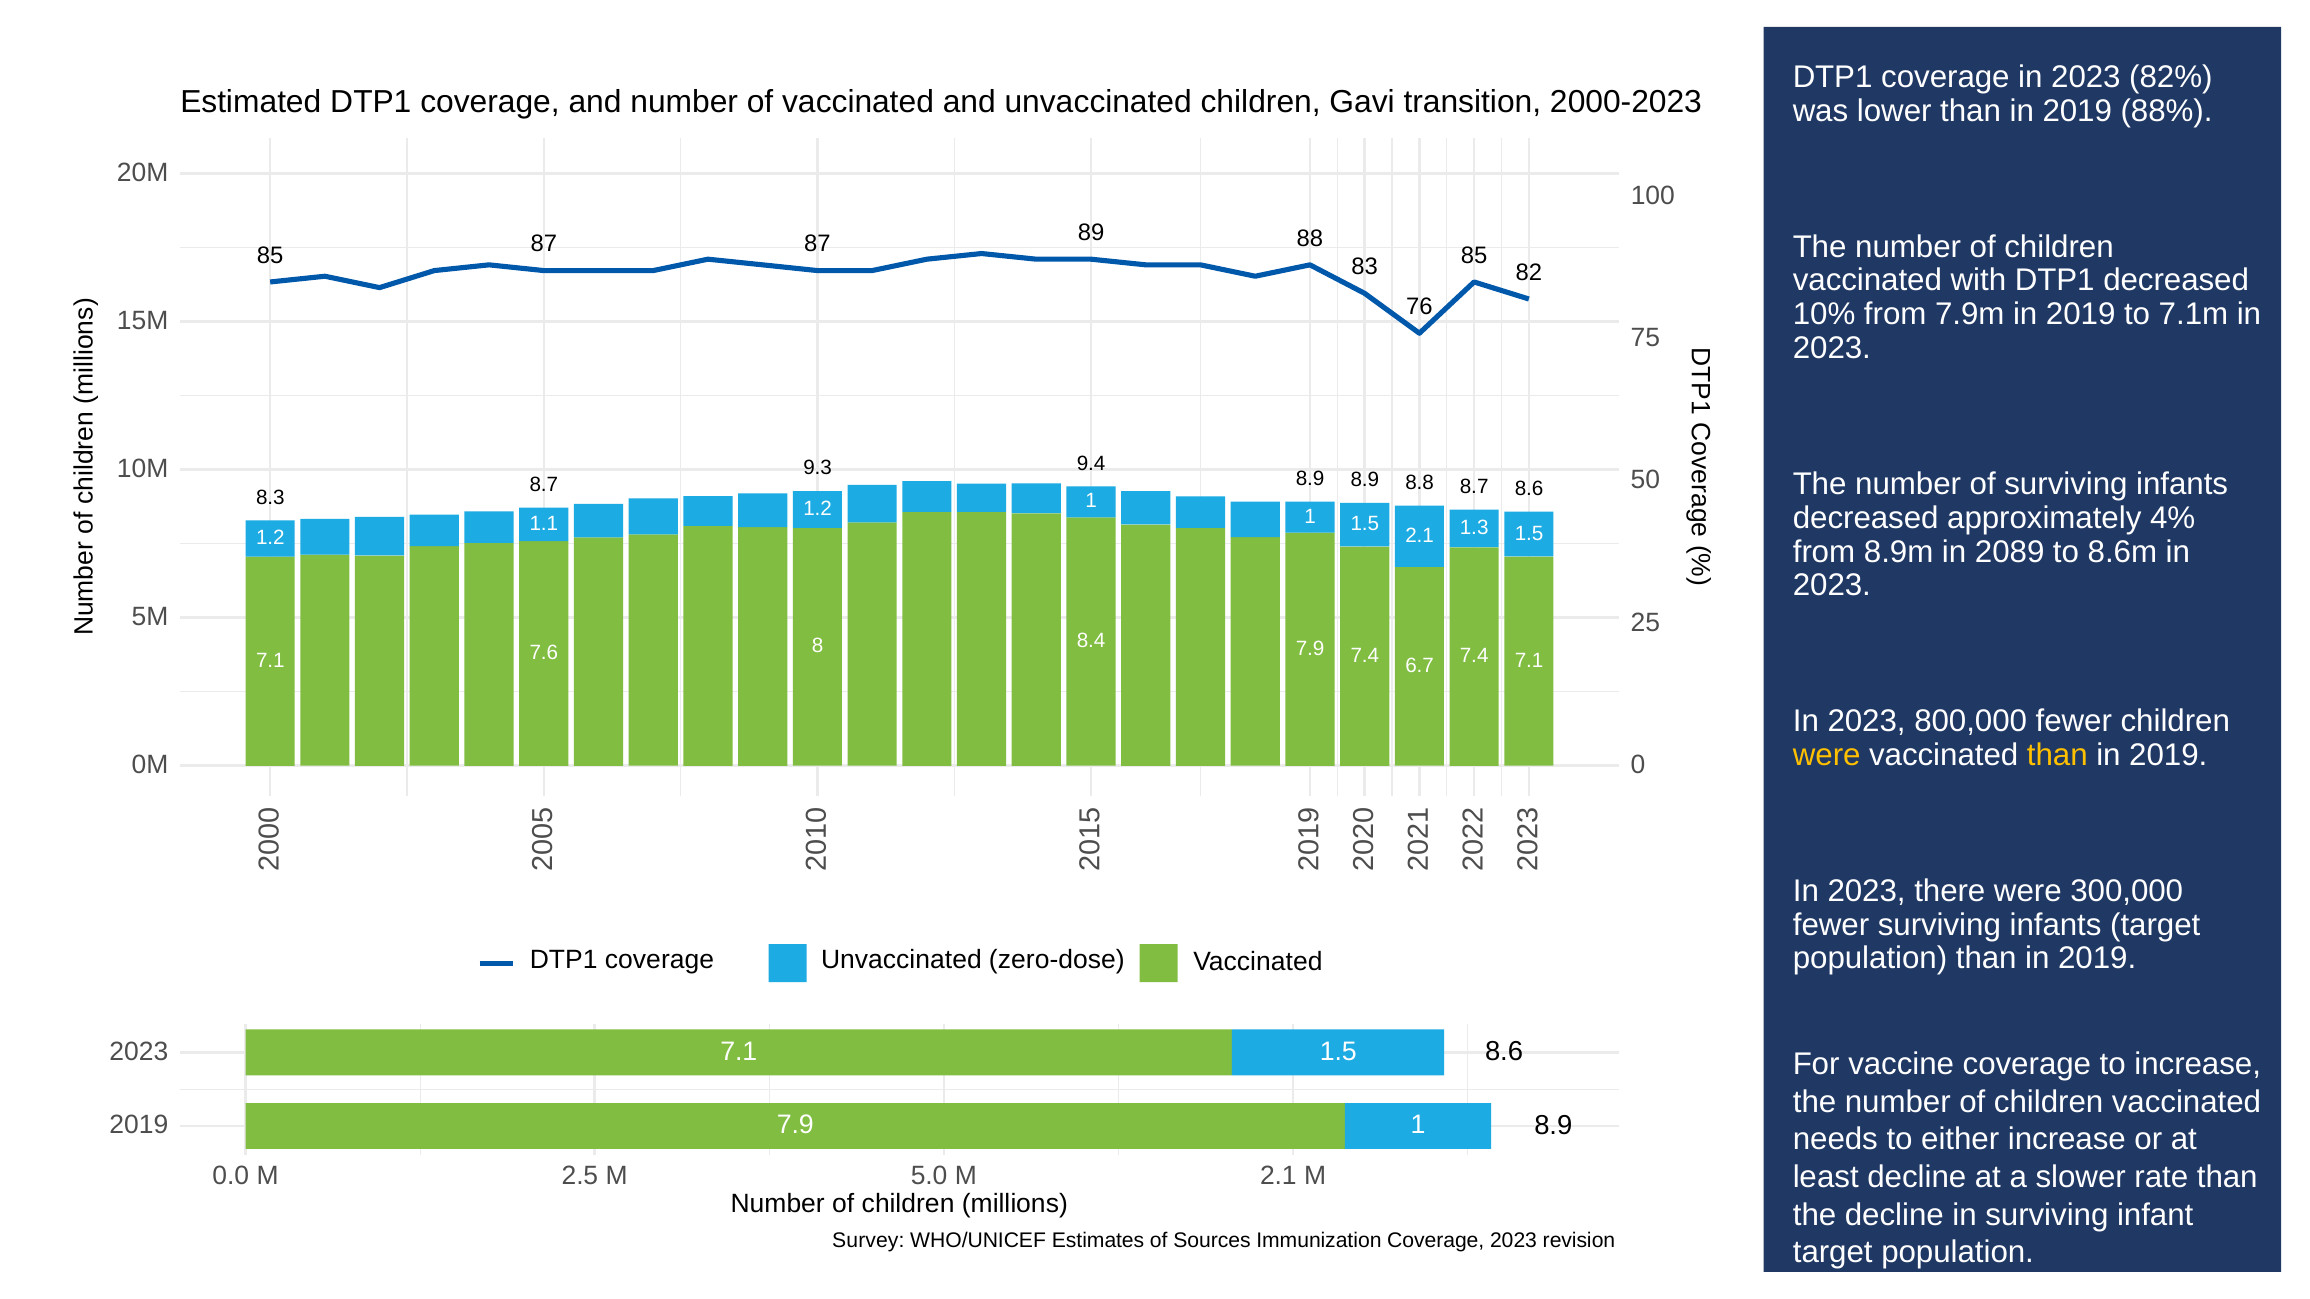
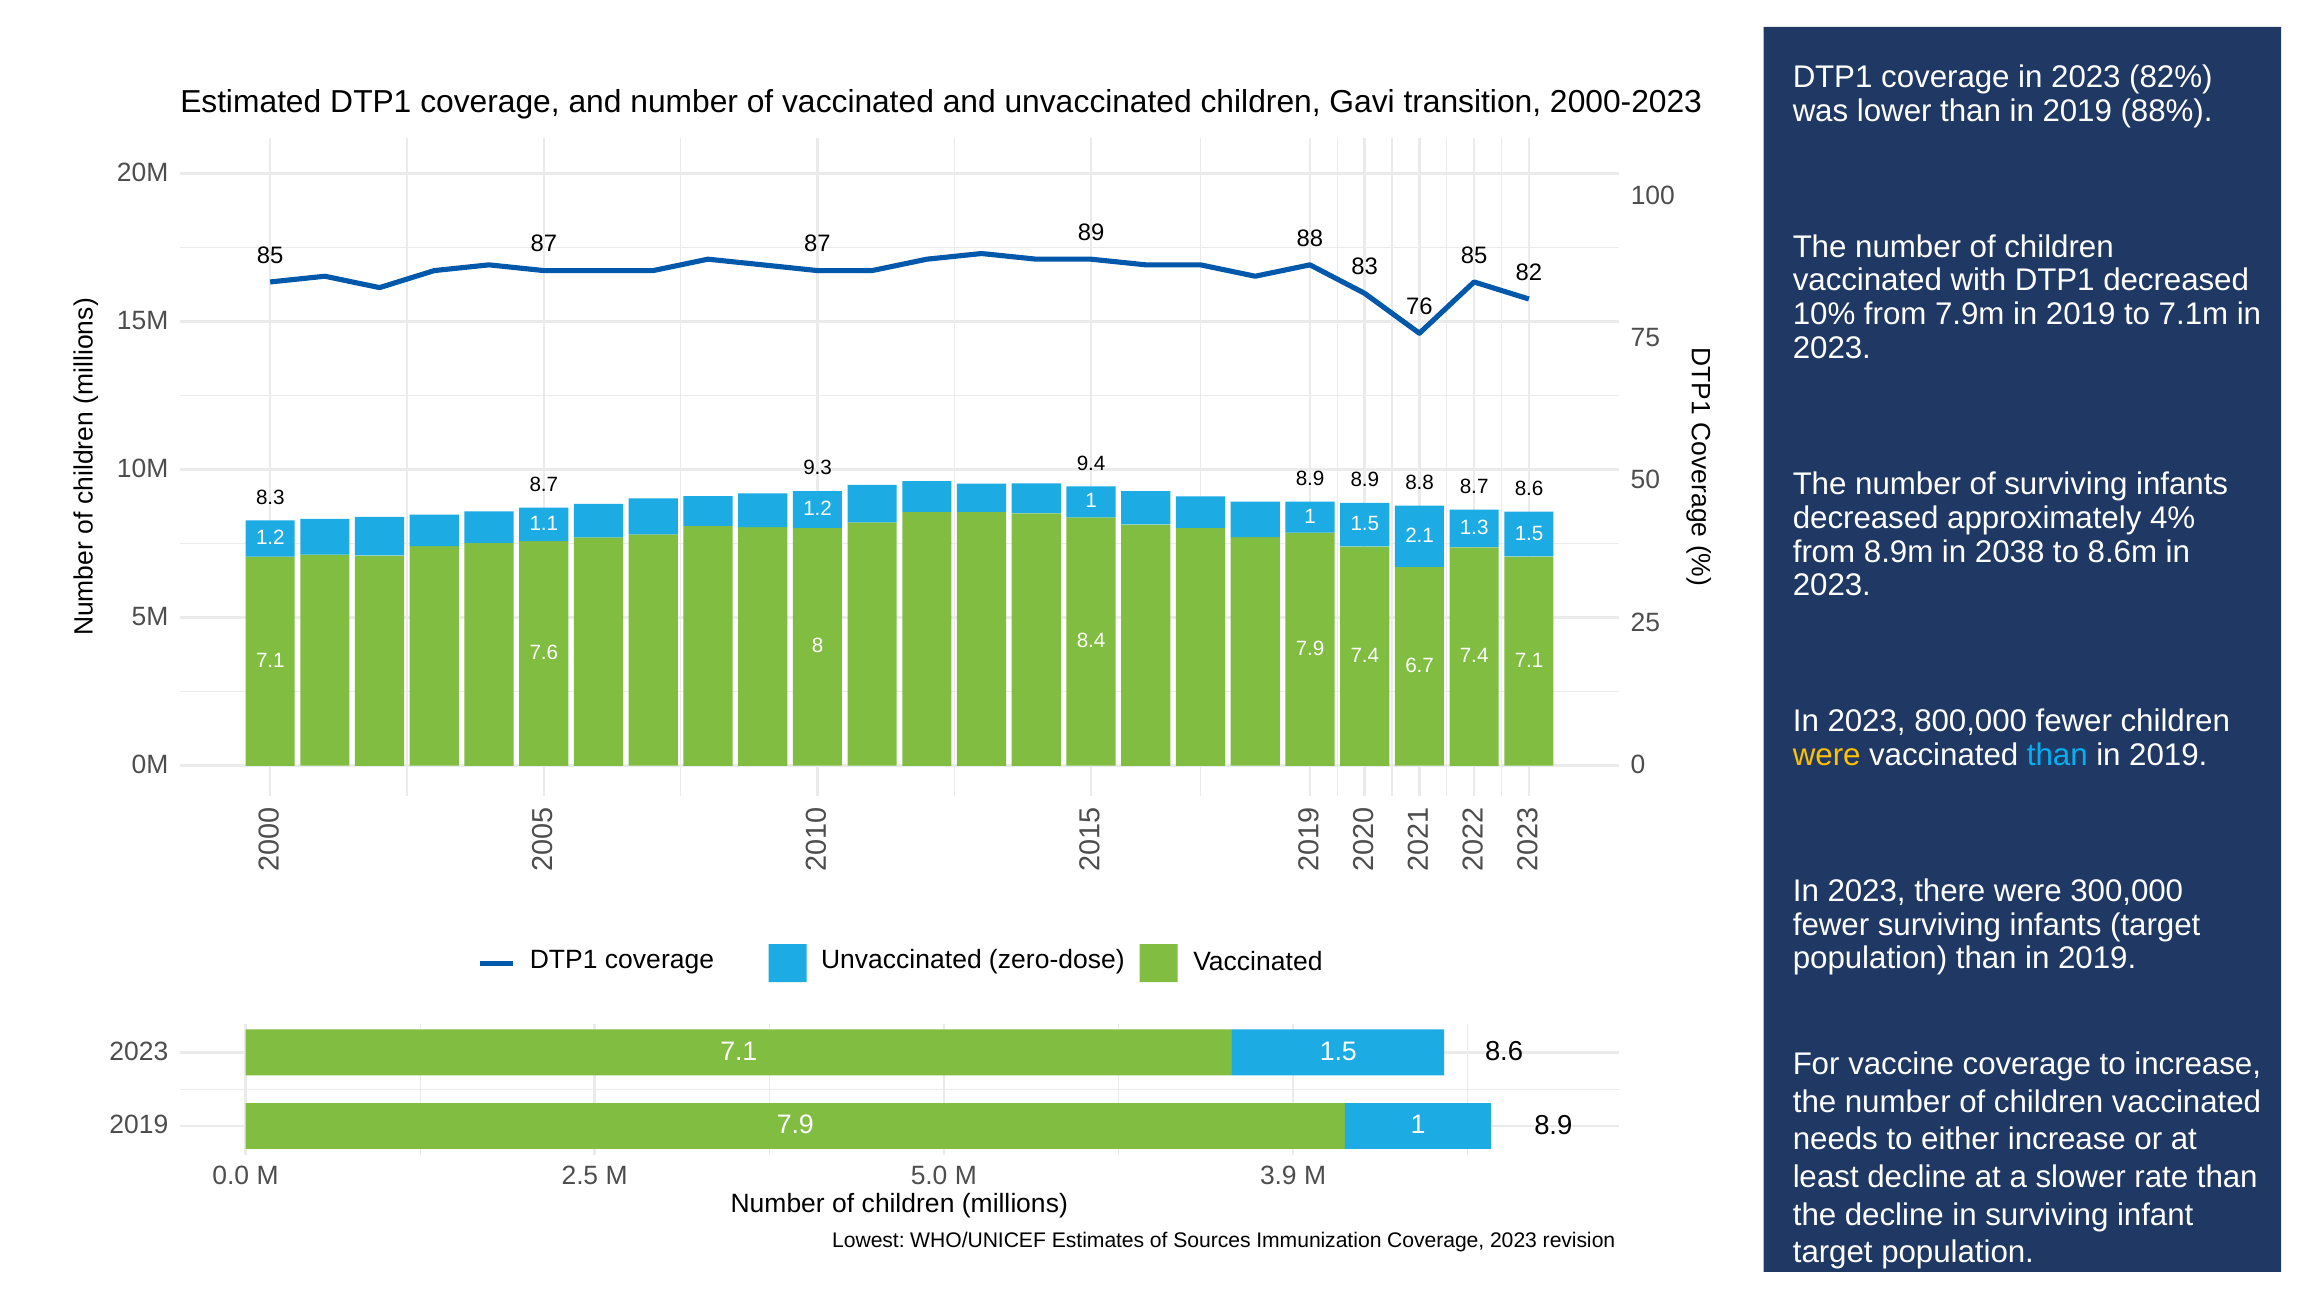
2089: 2089 -> 2038
than at (2057, 755) colour: yellow -> light blue
M 2.1: 2.1 -> 3.9
Survey: Survey -> Lowest
